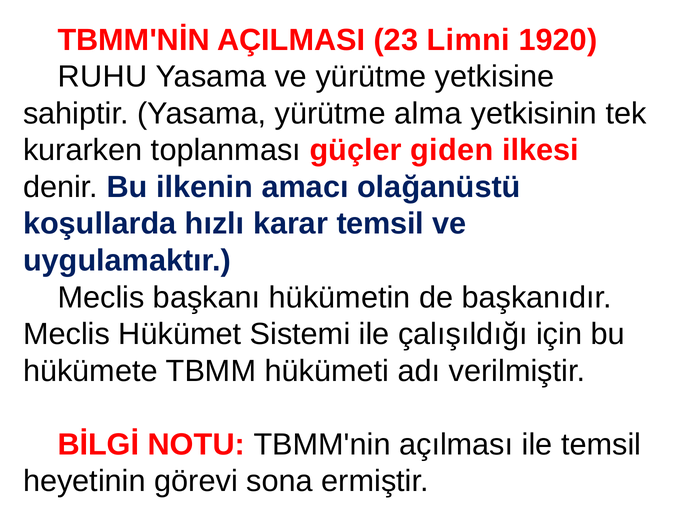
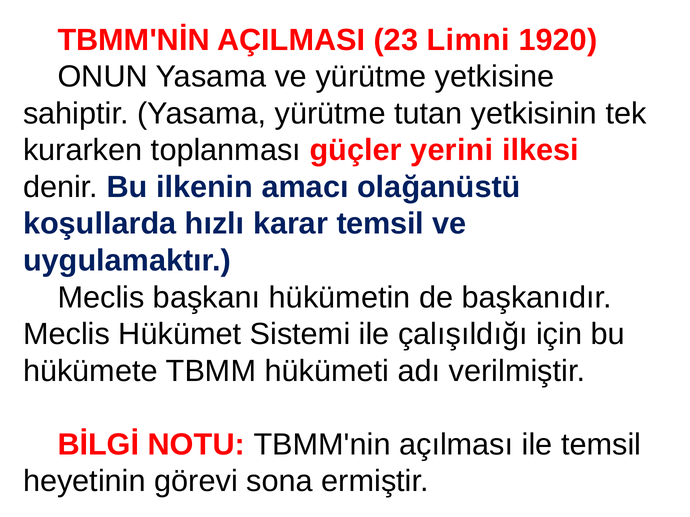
RUHU: RUHU -> ONUN
alma: alma -> tutan
giden: giden -> yerini
